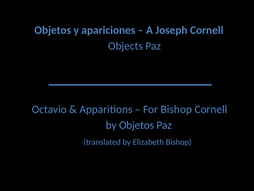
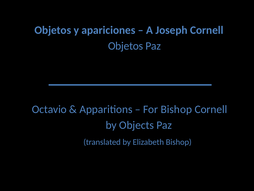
Objects at (126, 46): Objects -> Objetos
by Objetos: Objetos -> Objects
